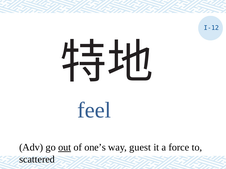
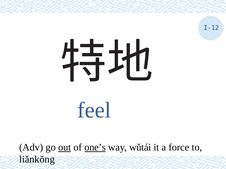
one’s underline: none -> present
guest: guest -> wǔtái
scattered: scattered -> liǎnkǒng
